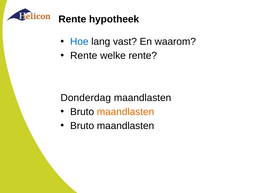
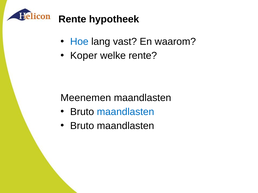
Rente at (84, 56): Rente -> Koper
Donderdag: Donderdag -> Meenemen
maandlasten at (126, 112) colour: orange -> blue
